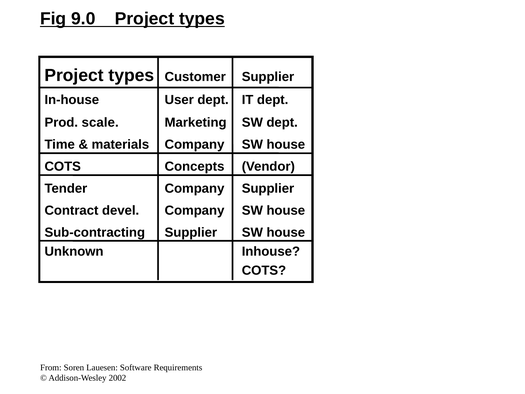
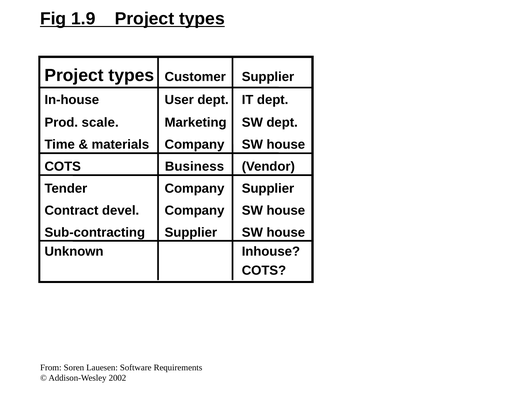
9.0: 9.0 -> 1.9
Concepts: Concepts -> Business
